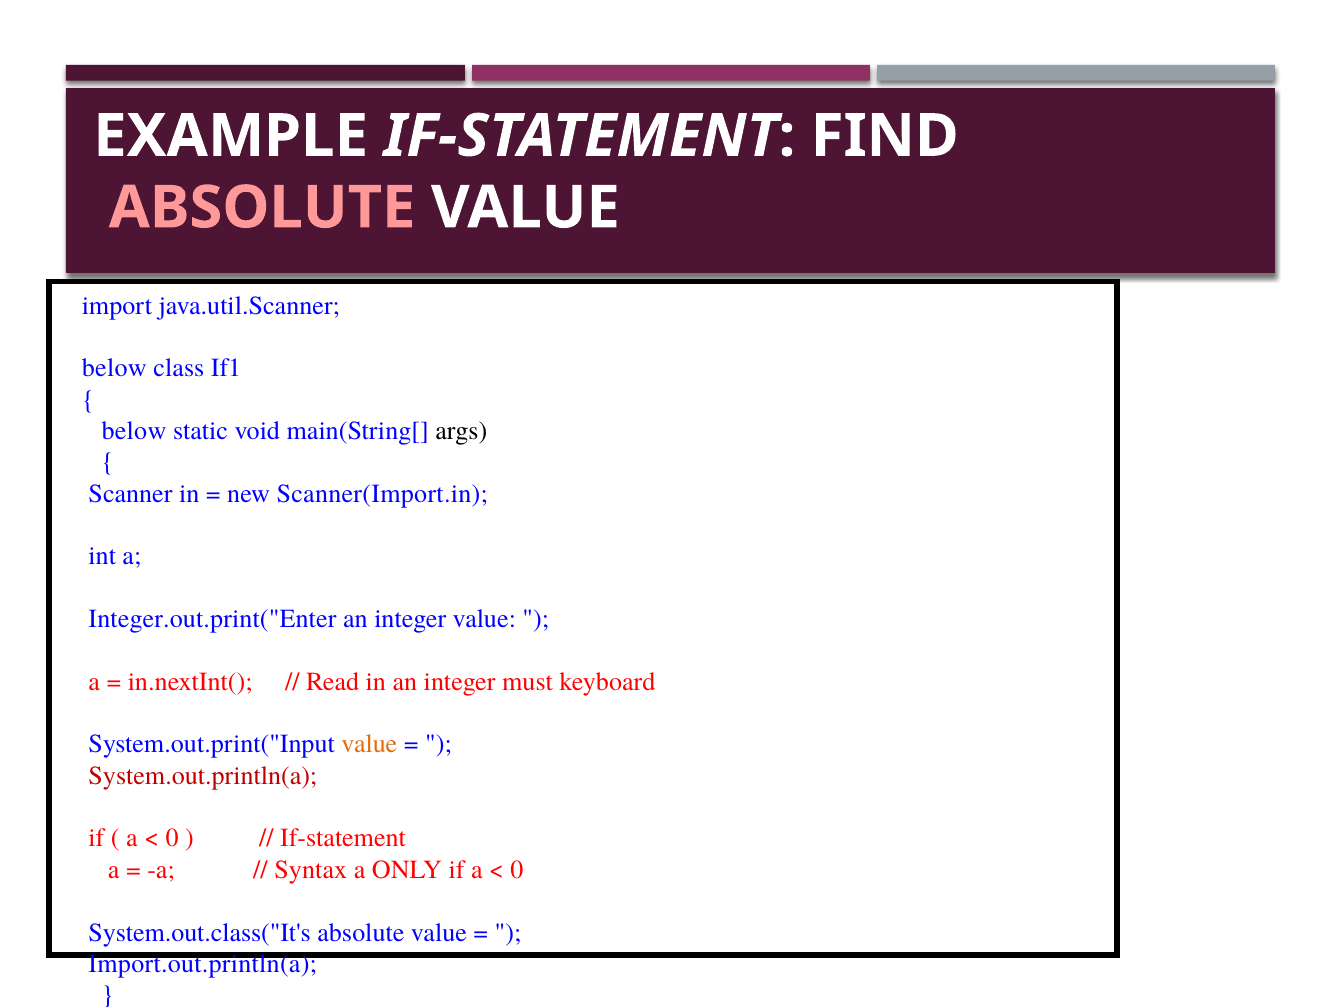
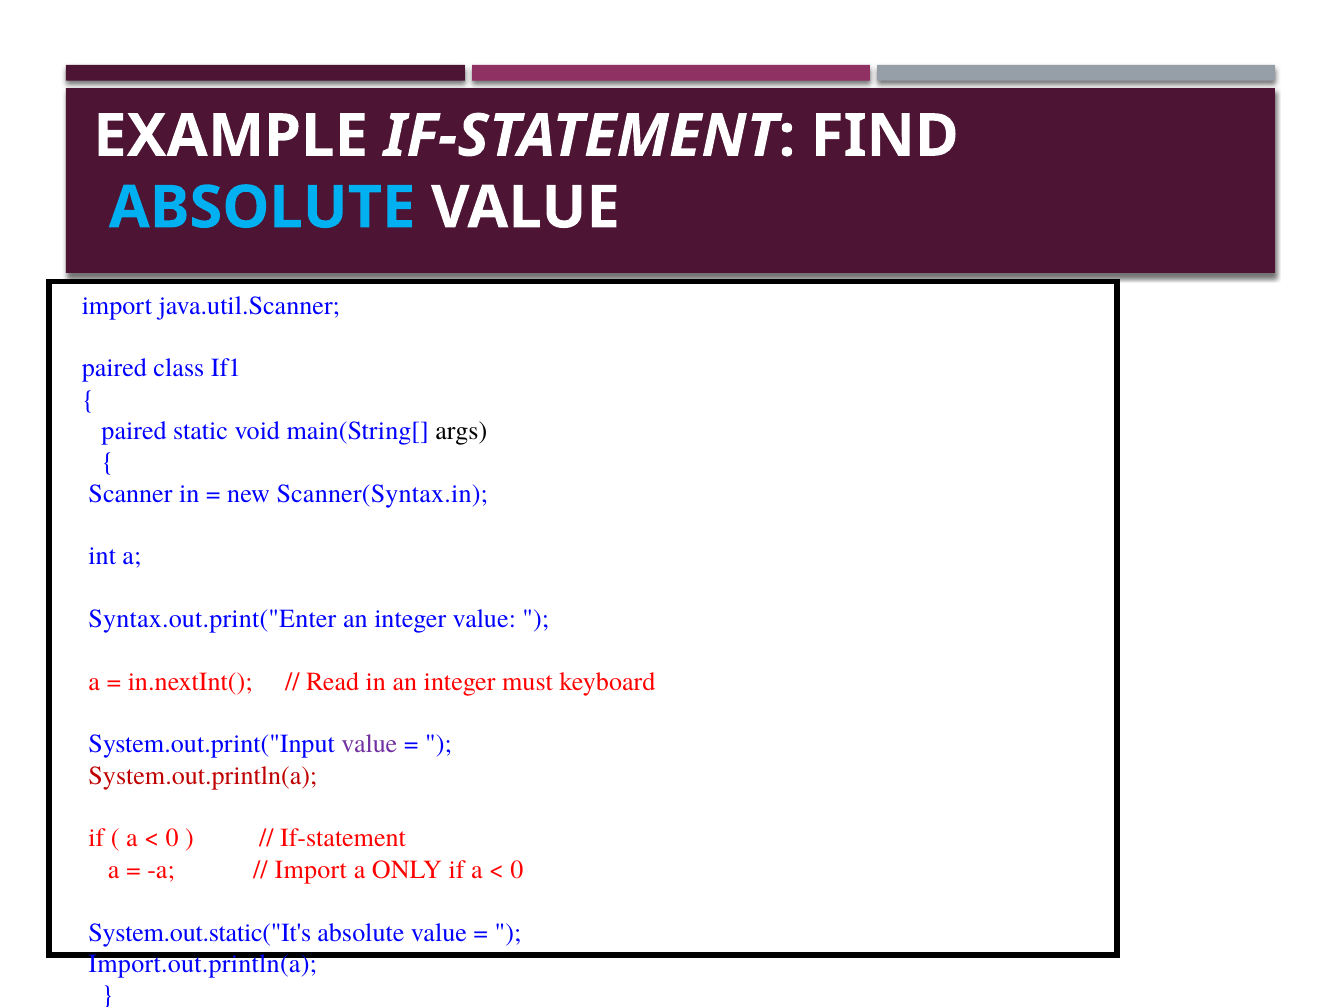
ABSOLUTE at (262, 208) colour: pink -> light blue
below at (114, 368): below -> paired
below at (134, 431): below -> paired
Scanner(Import.in: Scanner(Import.in -> Scanner(Syntax.in
Integer.out.print("Enter: Integer.out.print("Enter -> Syntax.out.print("Enter
value at (369, 744) colour: orange -> purple
Syntax at (311, 869): Syntax -> Import
System.out.class("It's: System.out.class("It's -> System.out.static("It's
